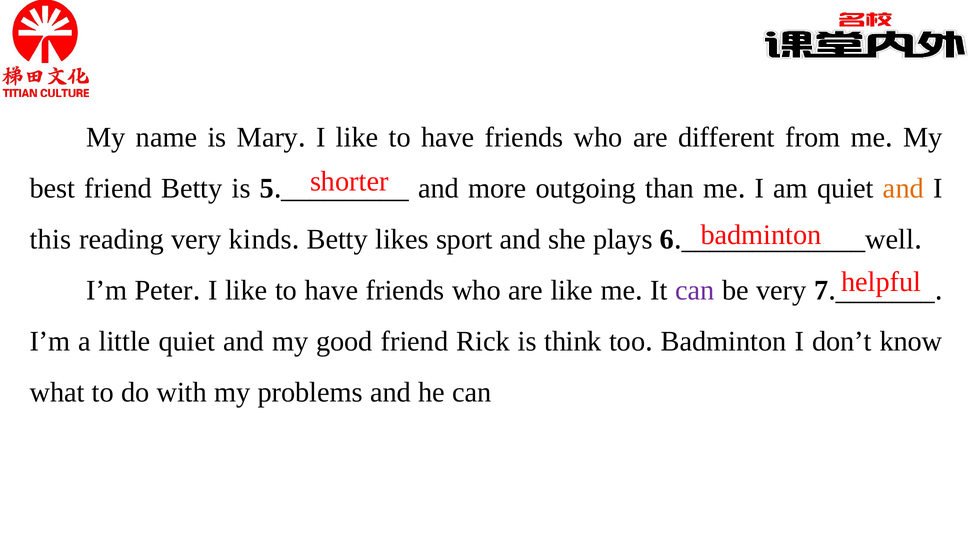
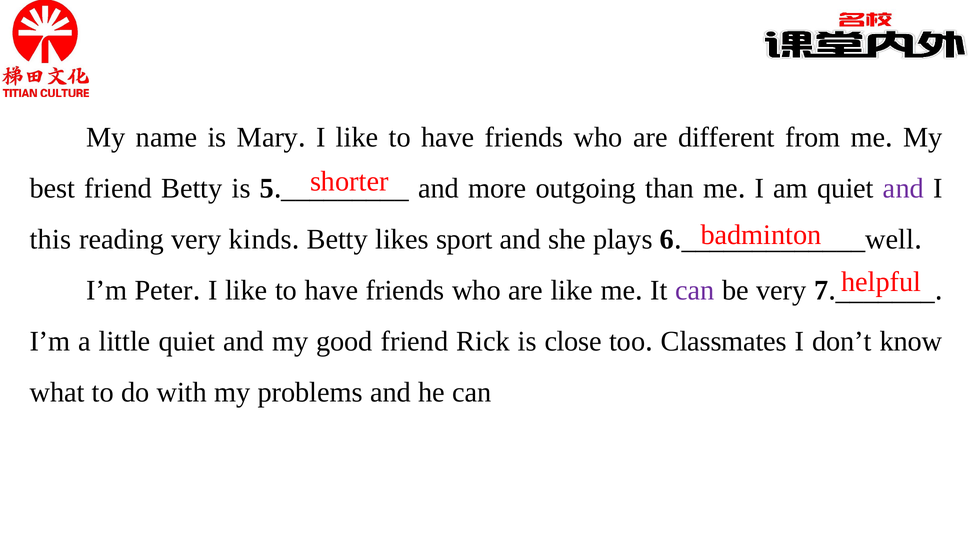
and at (903, 188) colour: orange -> purple
think: think -> close
Badminton at (724, 341): Badminton -> Classmates
